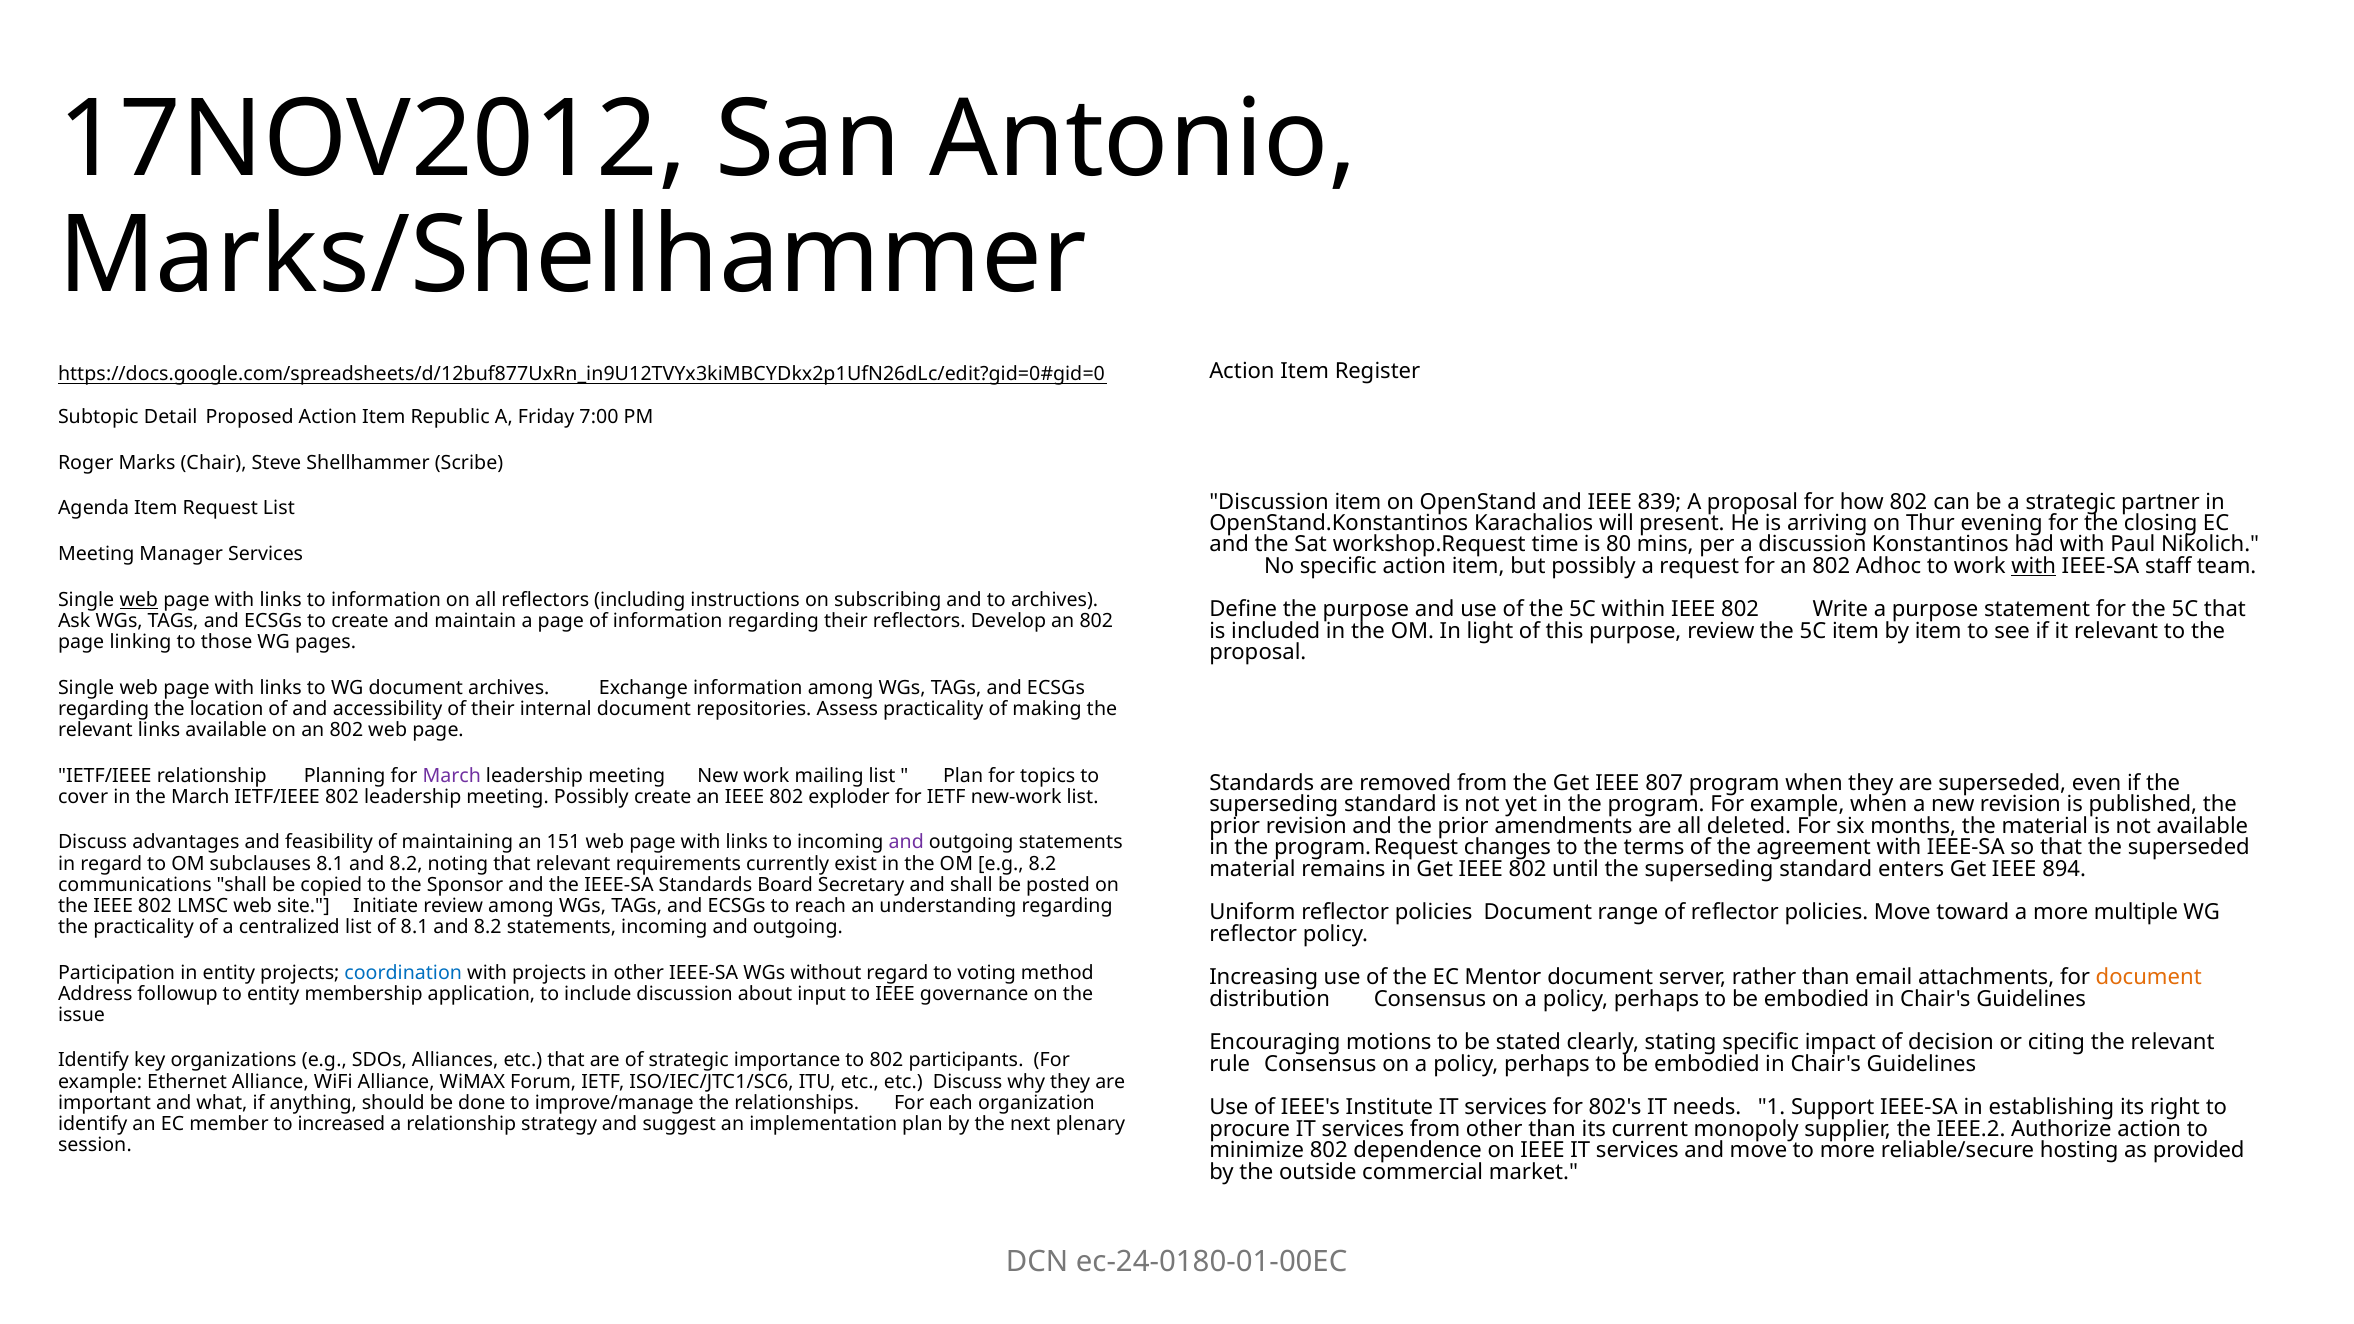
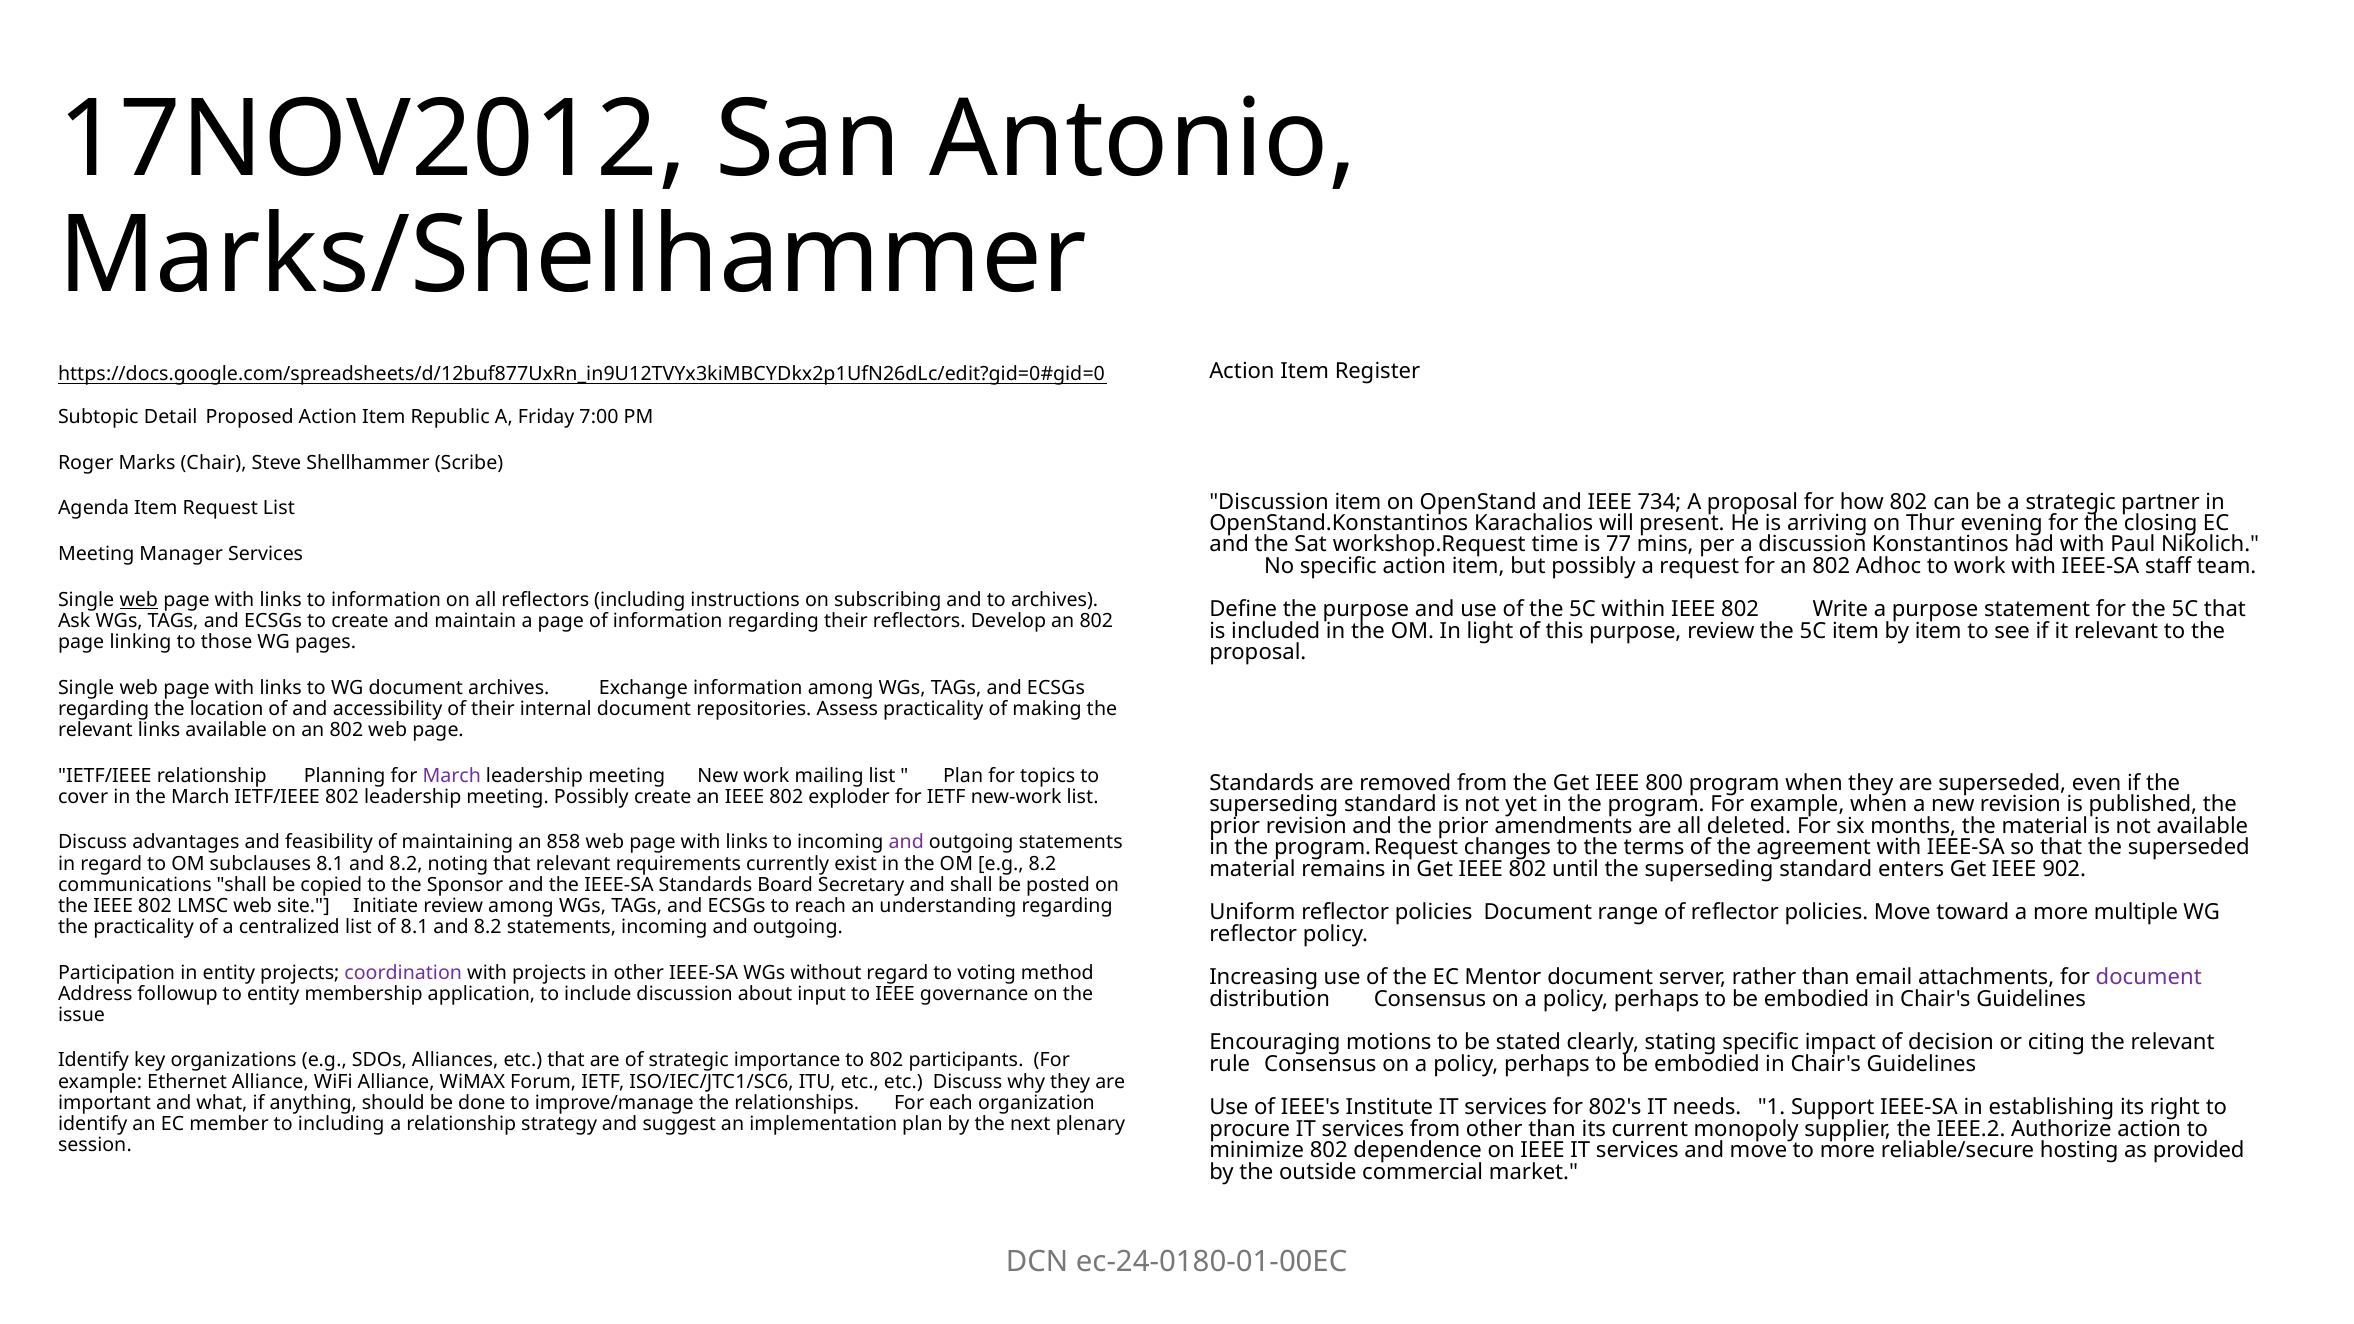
839: 839 -> 734
80: 80 -> 77
with at (2034, 566) underline: present -> none
807: 807 -> 800
151: 151 -> 858
894: 894 -> 902
coordination colour: blue -> purple
document at (2149, 978) colour: orange -> purple
to increased: increased -> including
